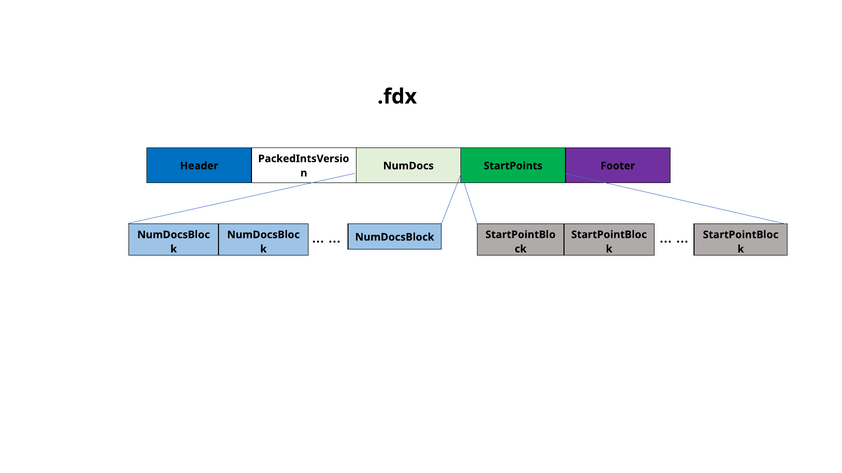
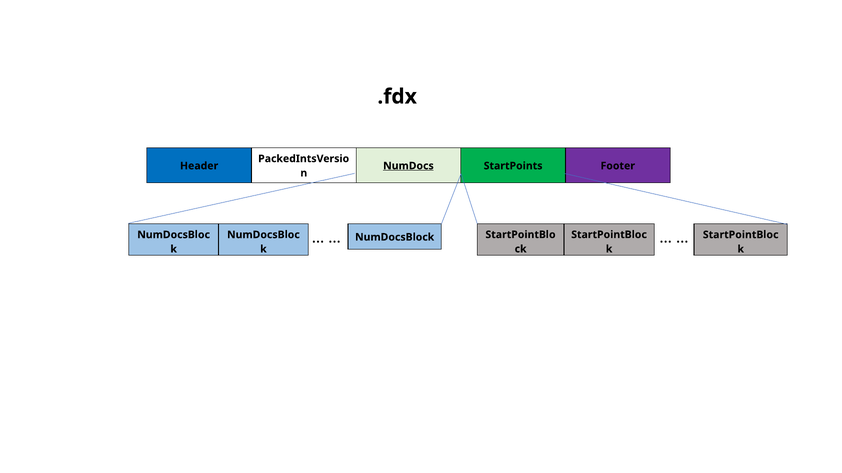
NumDocs underline: none -> present
